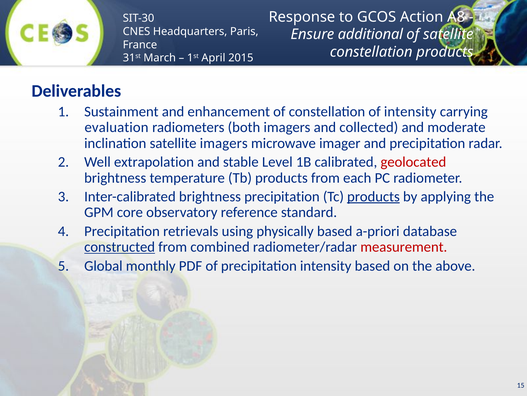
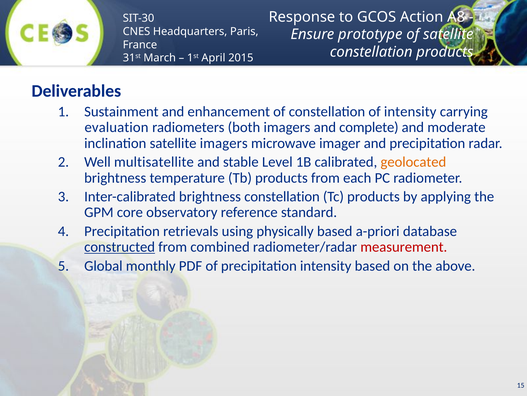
additional: additional -> prototype
collected: collected -> complete
extrapolation: extrapolation -> multisatellite
geolocated colour: red -> orange
brightness precipitation: precipitation -> constellation
products at (373, 196) underline: present -> none
